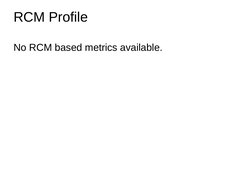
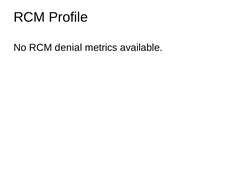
based: based -> denial
